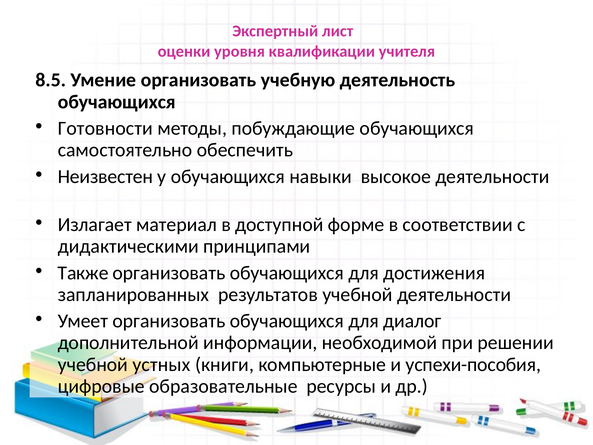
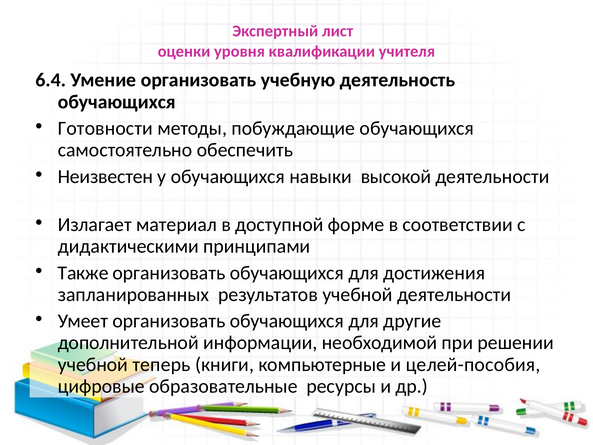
8.5: 8.5 -> 6.4
высокое: высокое -> высокой
диалог: диалог -> другие
устных: устных -> теперь
успехи-пособия: успехи-пособия -> целей-пособия
